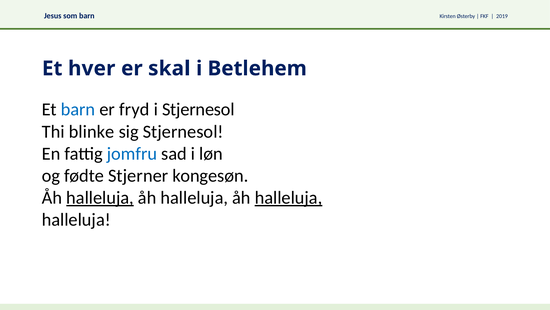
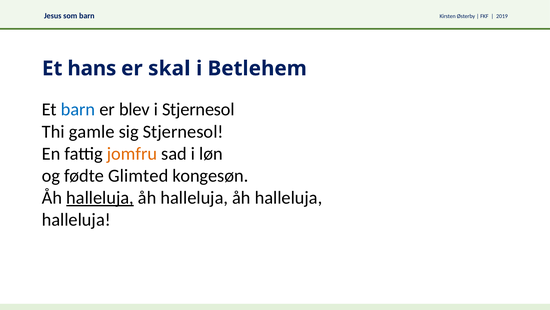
hver: hver -> hans
fryd: fryd -> blev
blinke: blinke -> gamle
jomfru colour: blue -> orange
Stjerner: Stjerner -> Glimted
halleluja at (288, 197) underline: present -> none
